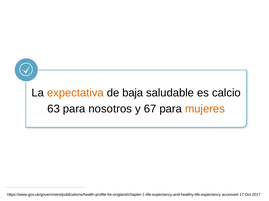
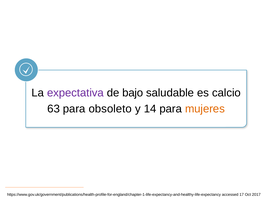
expectativa colour: orange -> purple
baja: baja -> bajo
nosotros: nosotros -> obsoleto
67: 67 -> 14
